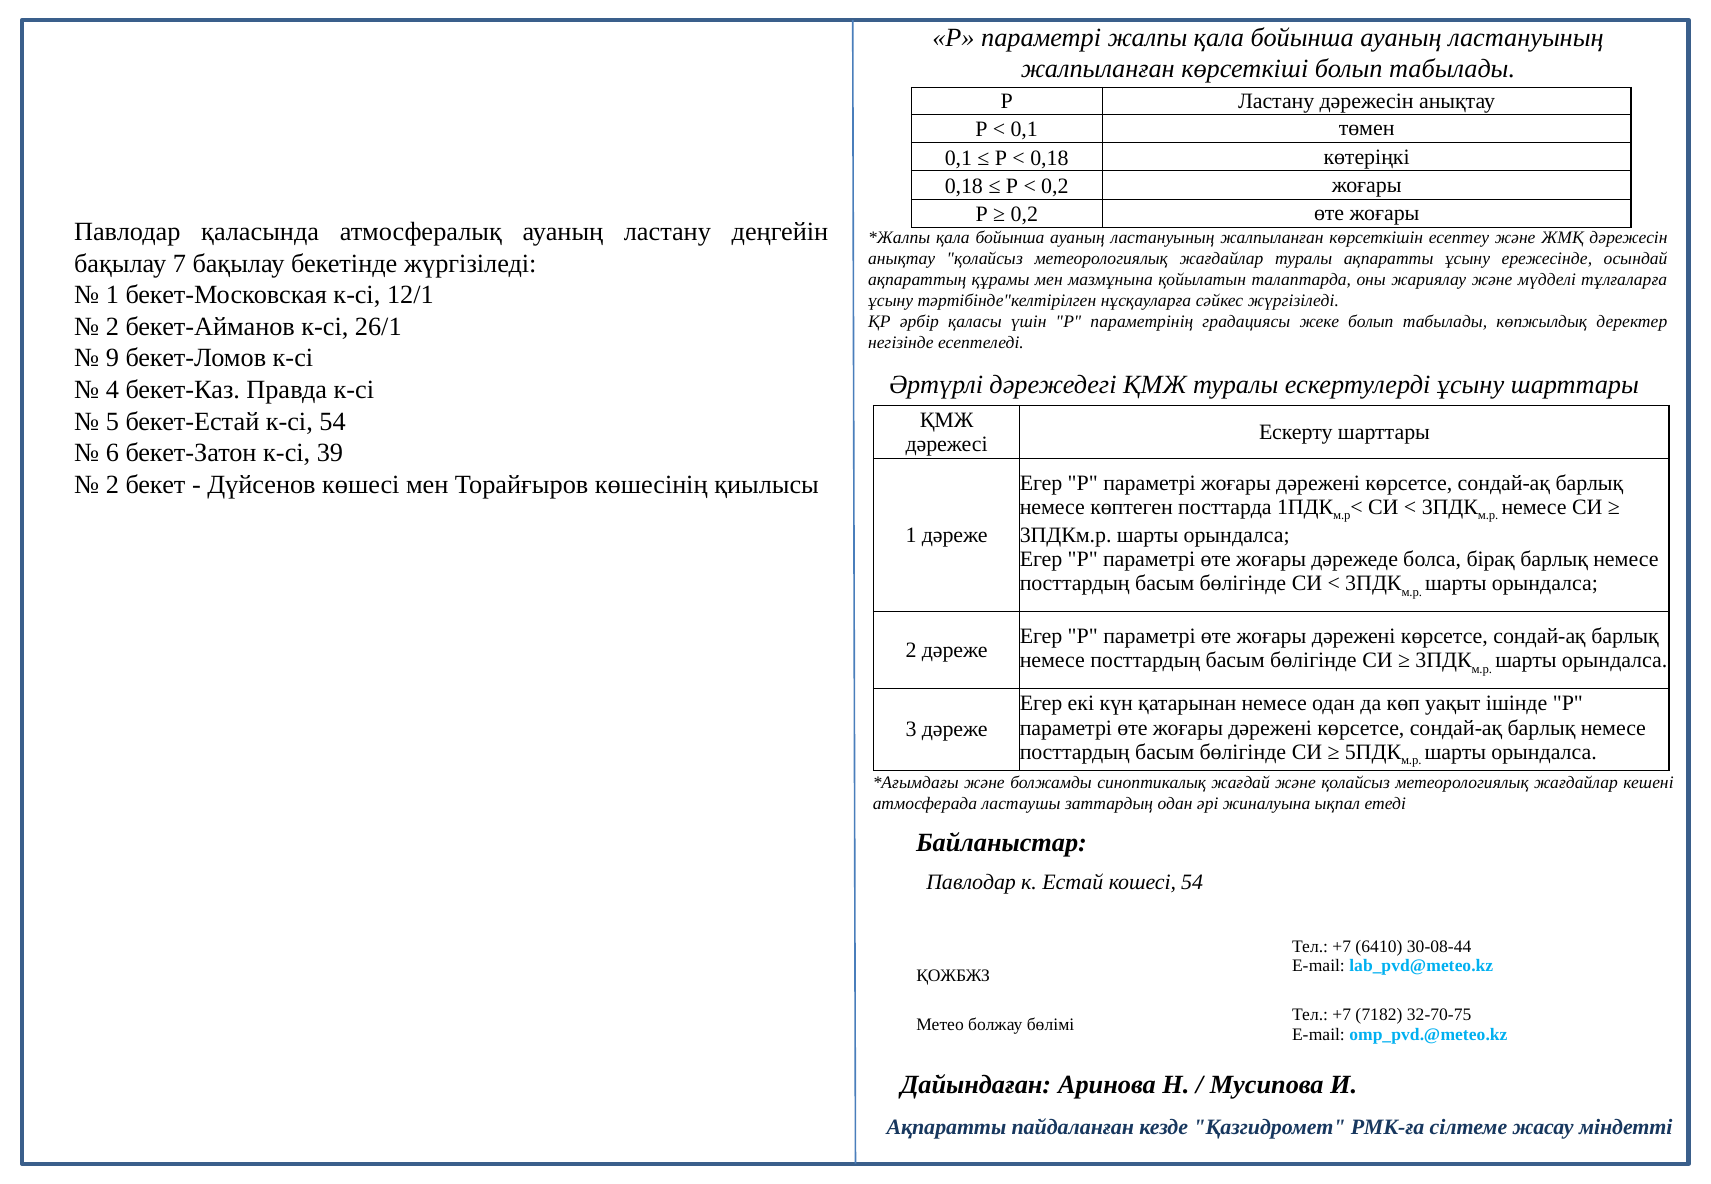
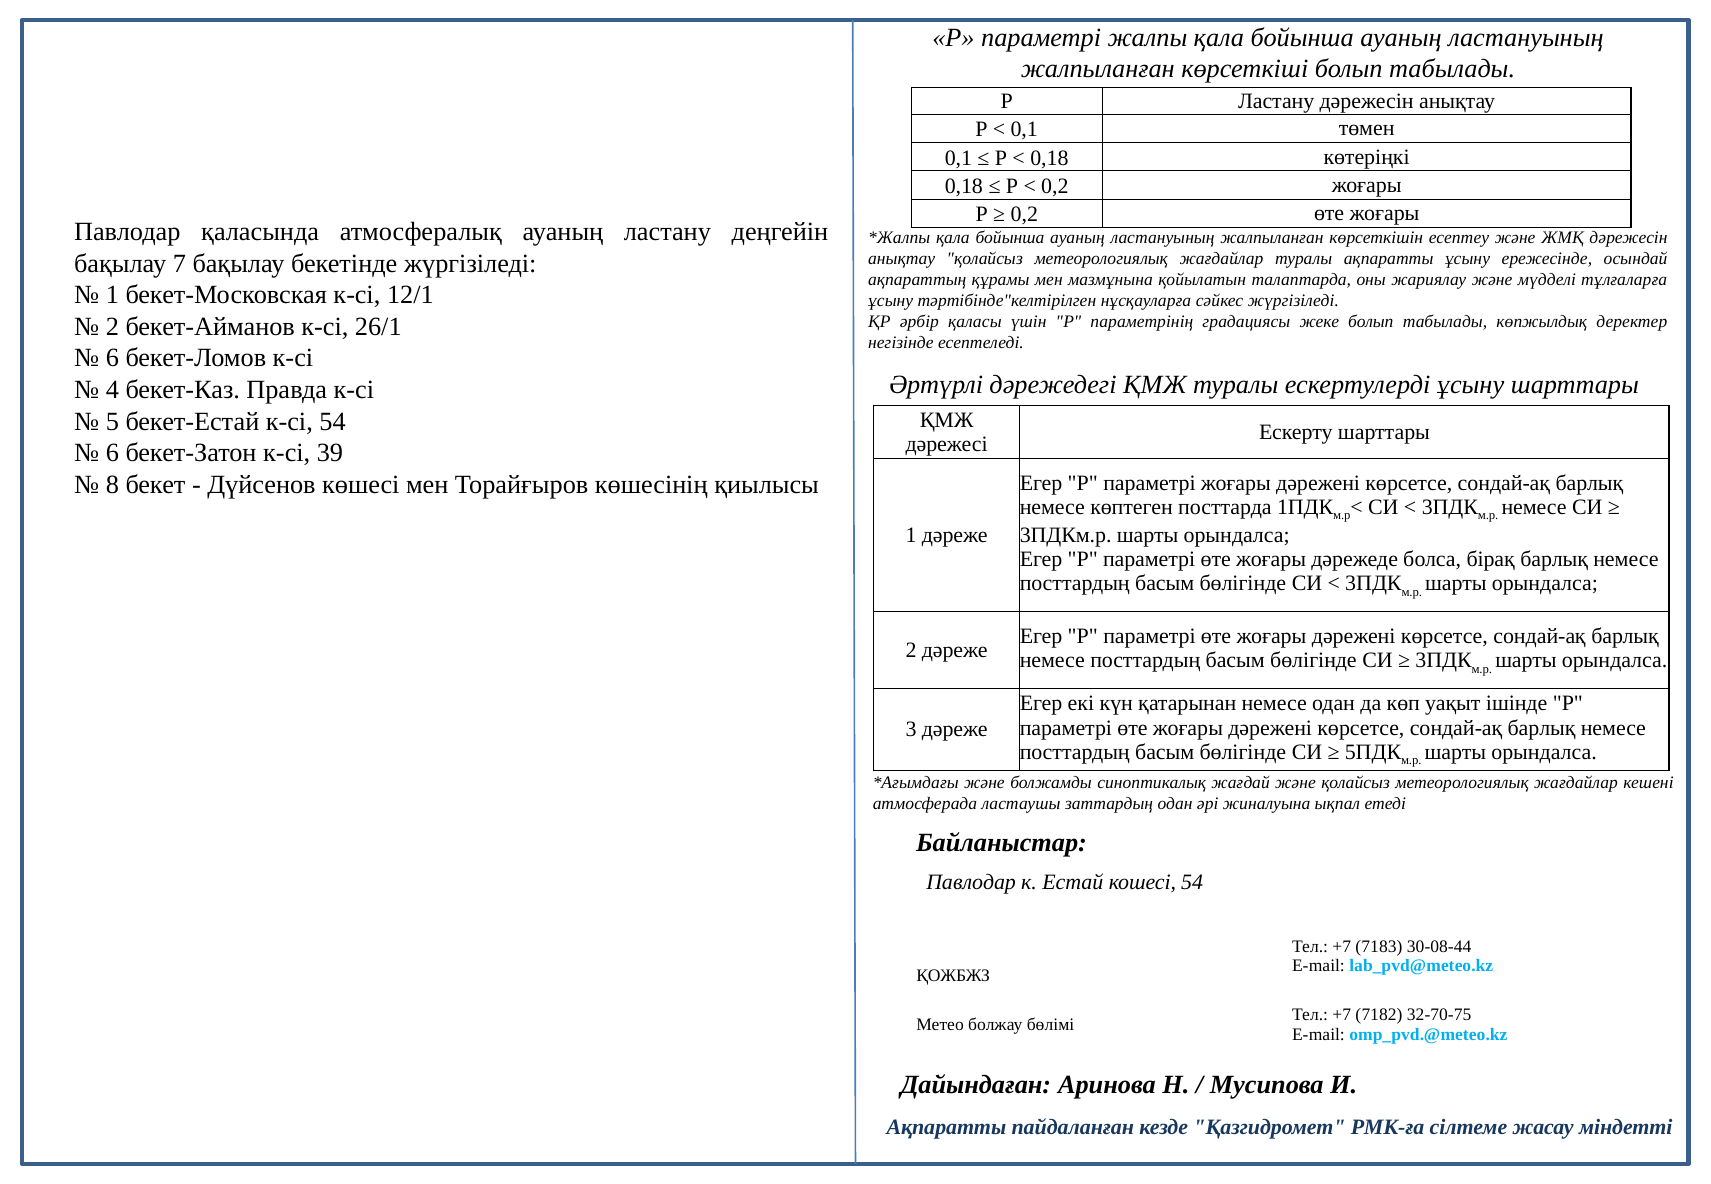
9 at (112, 358): 9 -> 6
2 at (112, 485): 2 -> 8
6410: 6410 -> 7183
